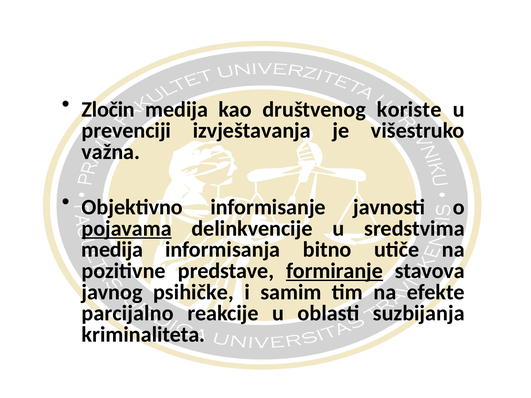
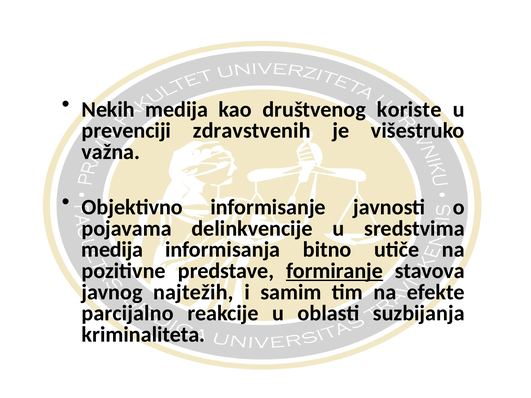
Zločin: Zločin -> Nekih
izvještavanja: izvještavanja -> zdravstvenih
pojavama underline: present -> none
psihičke: psihičke -> najtežih
